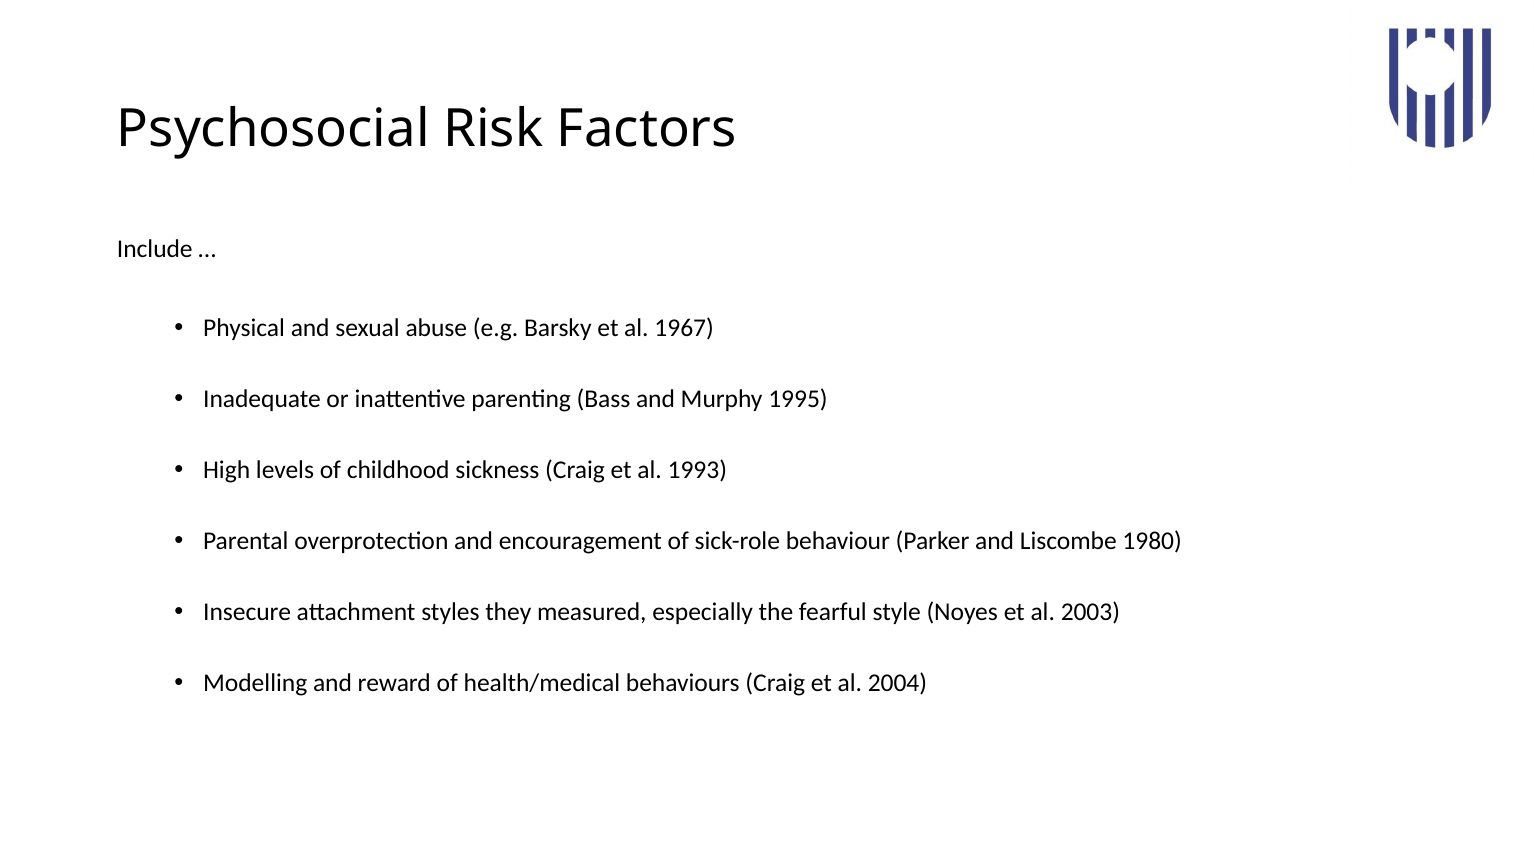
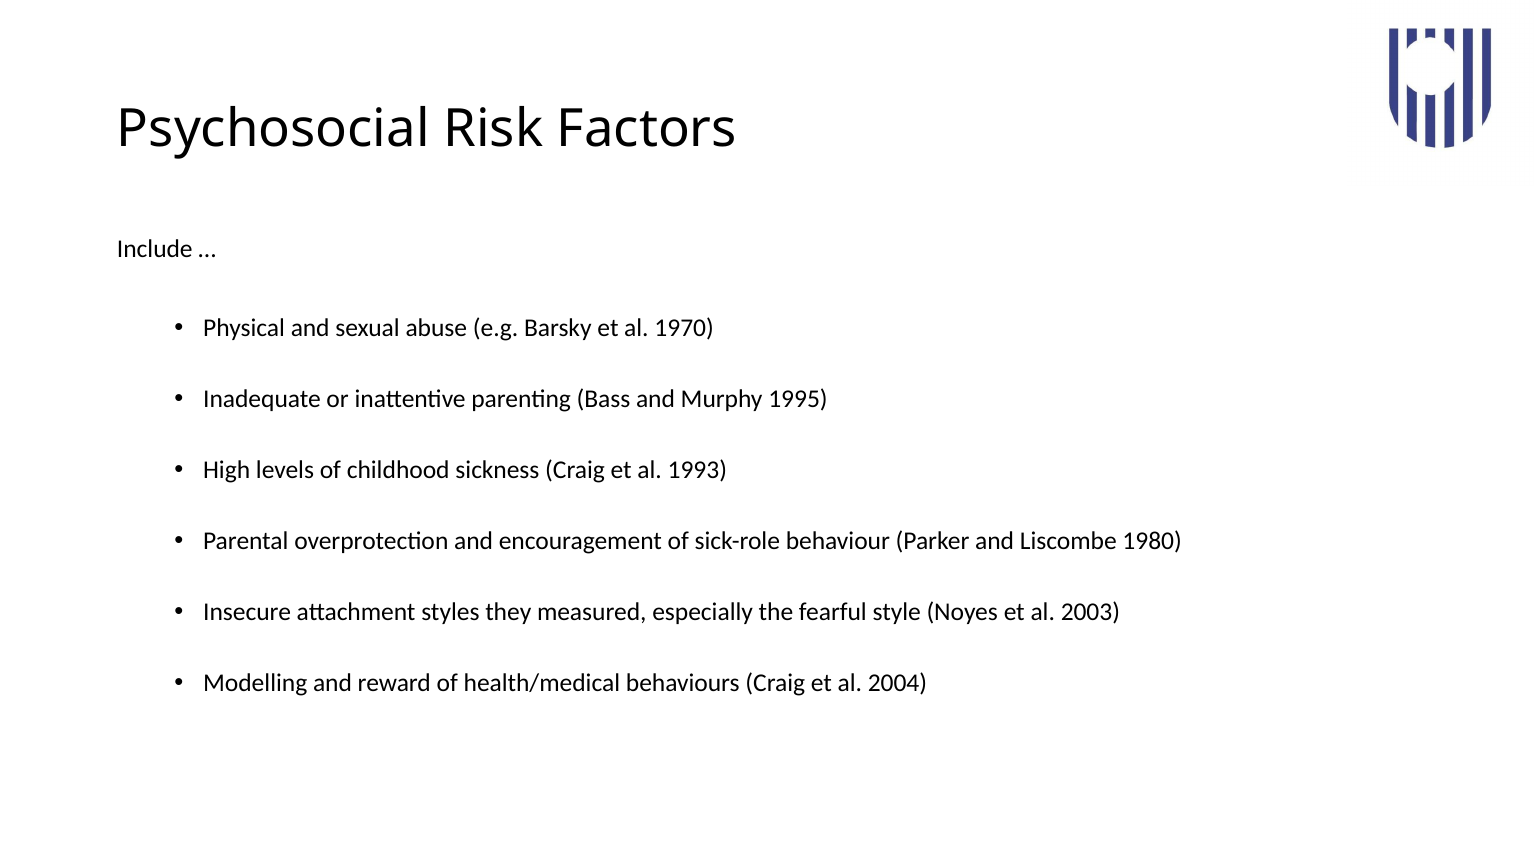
1967: 1967 -> 1970
